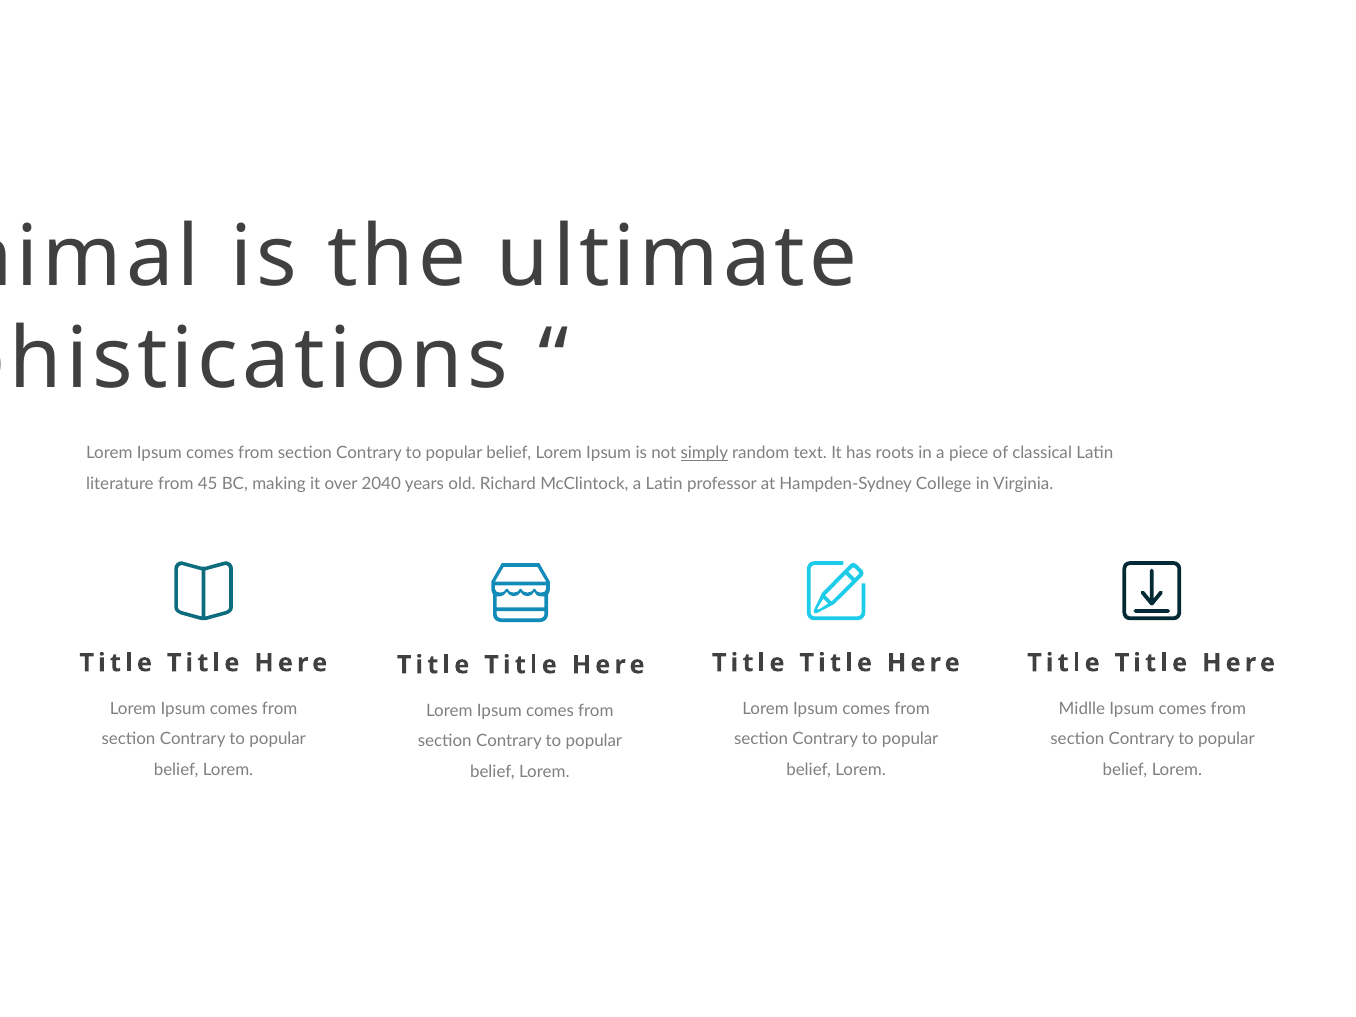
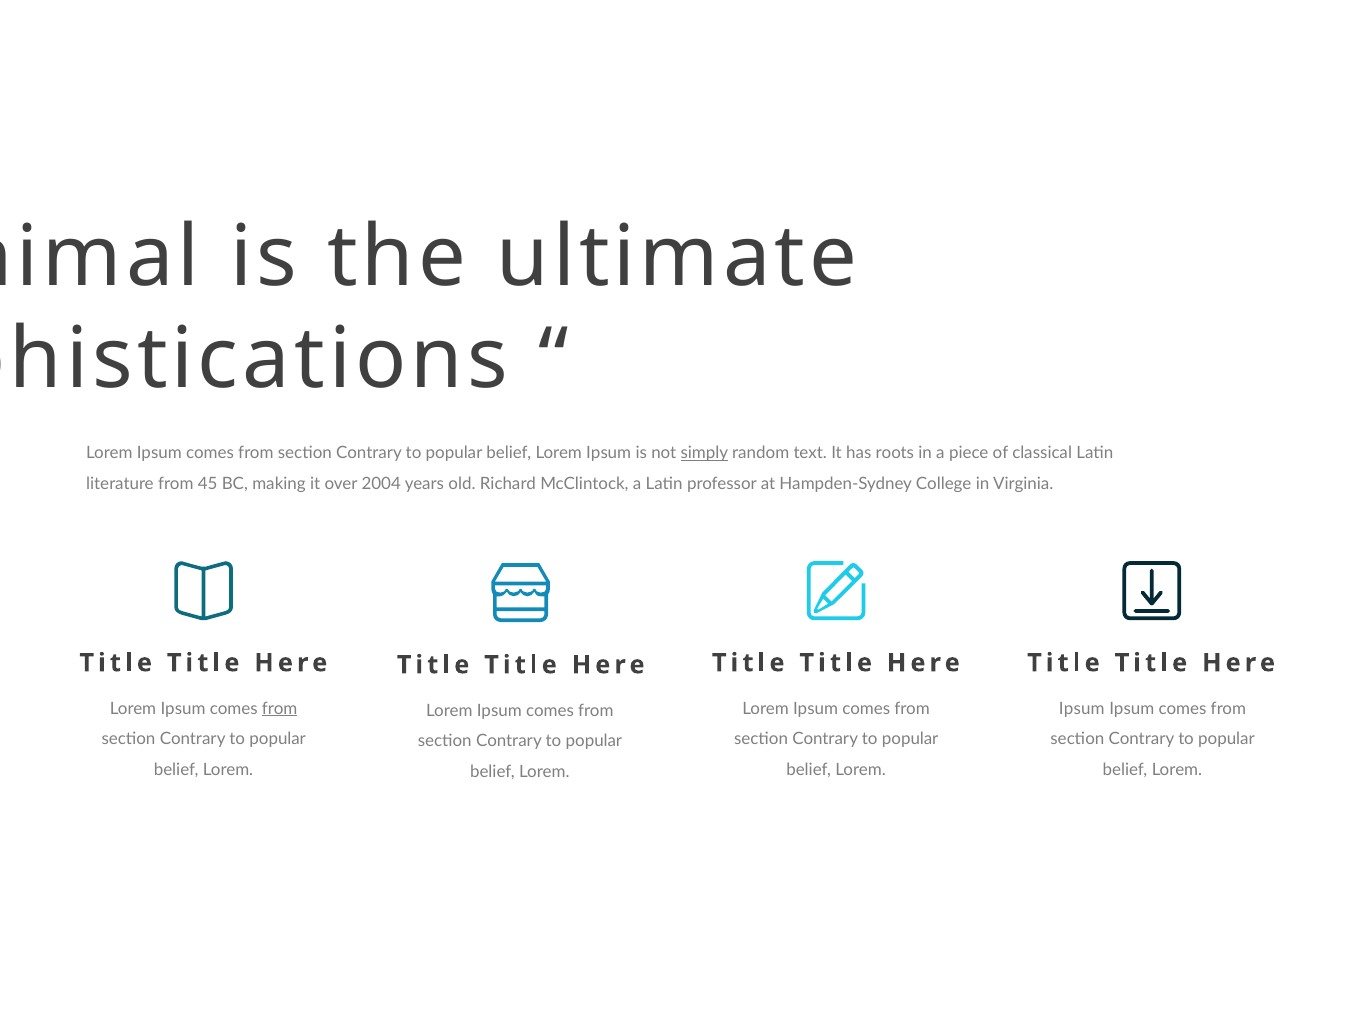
2040: 2040 -> 2004
from at (280, 708) underline: none -> present
Midlle at (1082, 708): Midlle -> Ipsum
